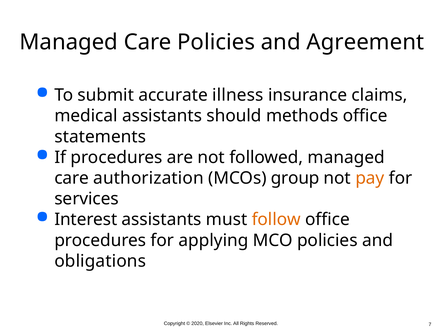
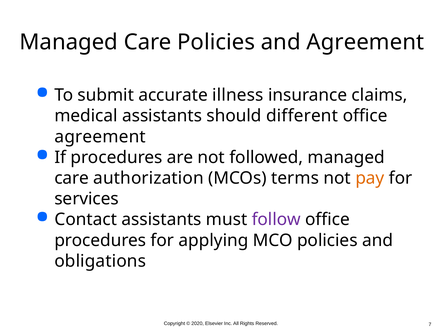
methods: methods -> different
statements at (100, 137): statements -> agreement
group: group -> terms
Interest: Interest -> Contact
follow colour: orange -> purple
